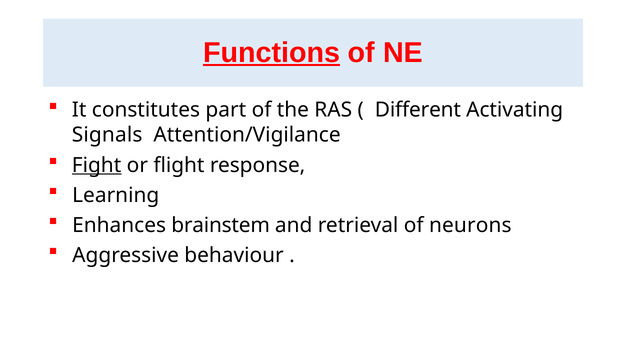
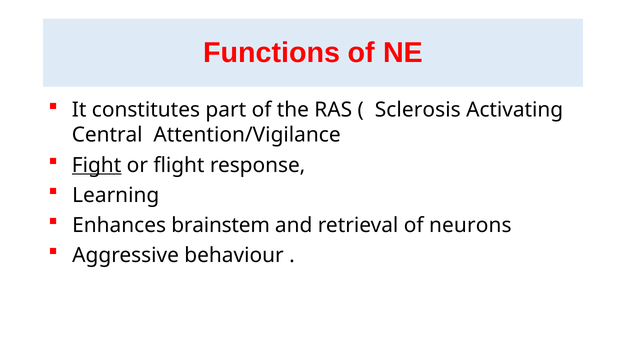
Functions underline: present -> none
Different: Different -> Sclerosis
Signals: Signals -> Central
